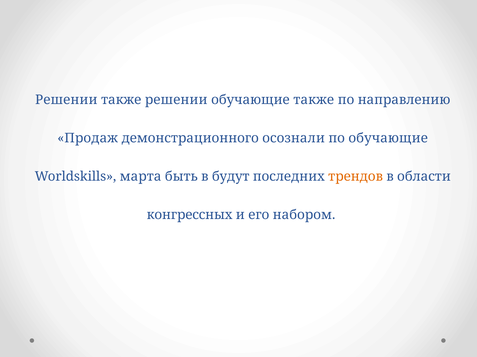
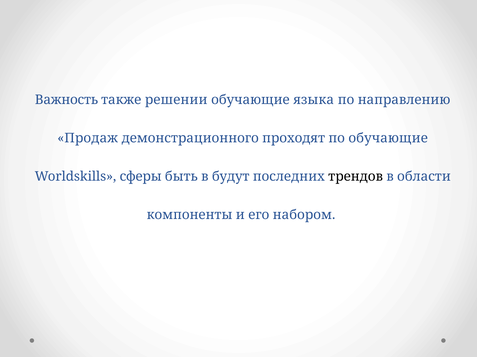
Решении at (66, 100): Решении -> Важность
обучающие также: также -> языка
осознали: осознали -> проходят
марта: марта -> сферы
трендов colour: orange -> black
конгрессных: конгрессных -> компоненты
